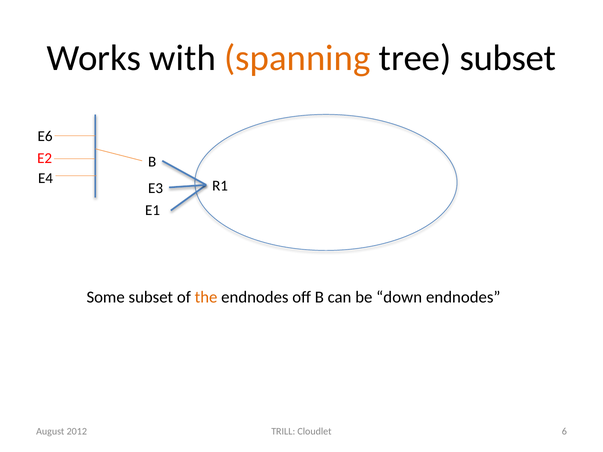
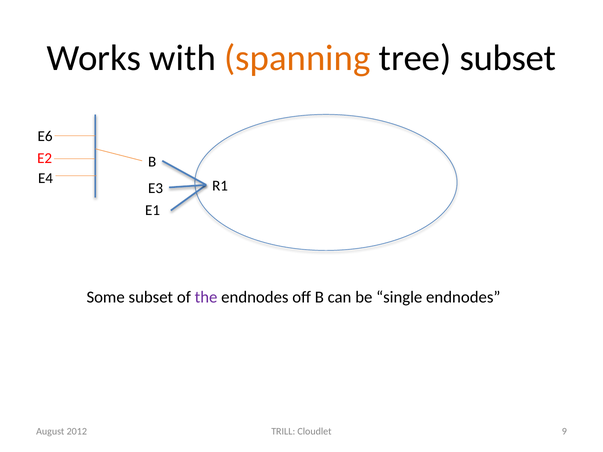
the colour: orange -> purple
down: down -> single
6: 6 -> 9
